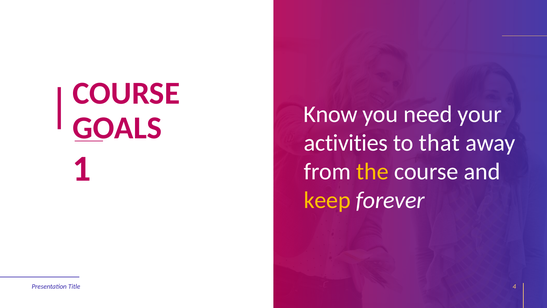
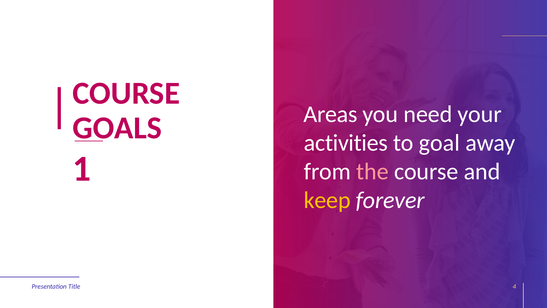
Know: Know -> Areas
that: that -> goal
the colour: yellow -> pink
